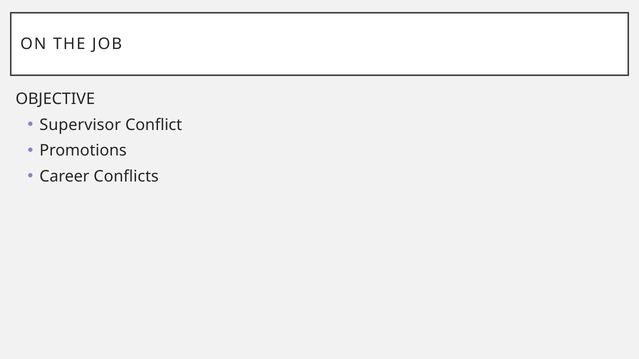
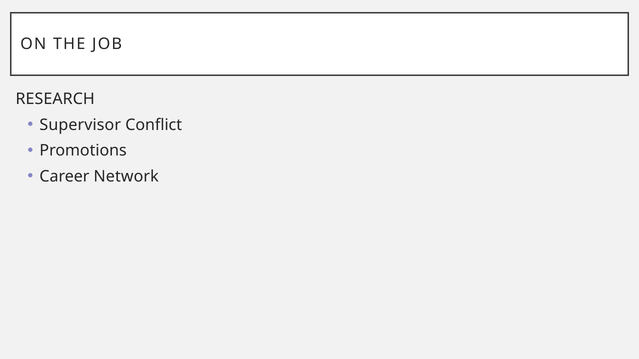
OBJECTIVE: OBJECTIVE -> RESEARCH
Conflicts: Conflicts -> Network
